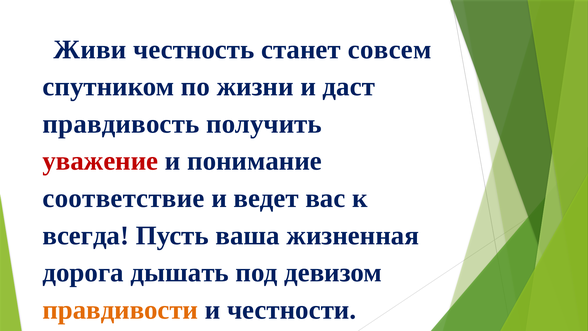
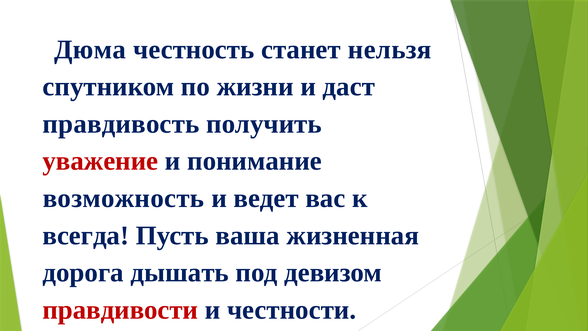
Живи: Живи -> Дюма
совсем: совсем -> нельзя
соответствие: соответствие -> возможность
правдивости colour: orange -> red
